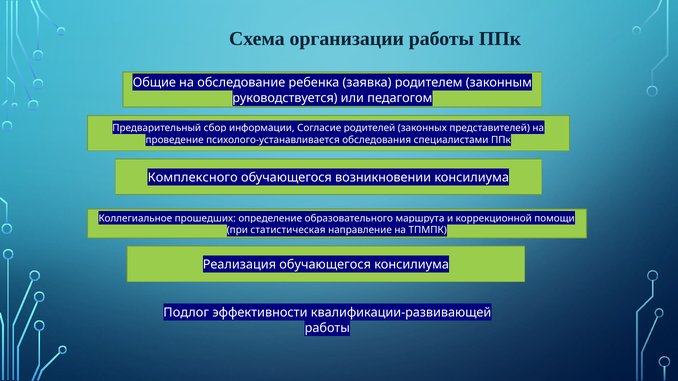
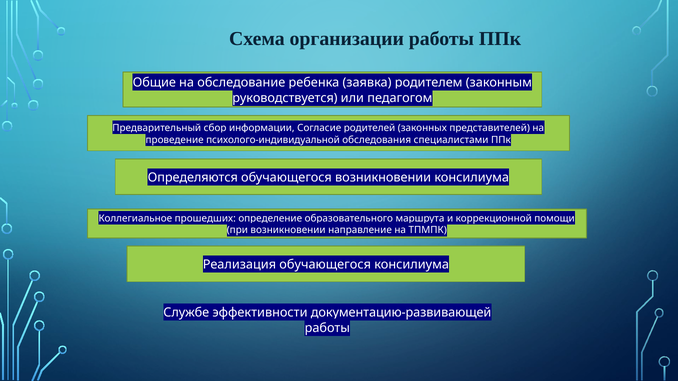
психолого-устанавливается: психолого-устанавливается -> психолого-индивидуальной
Комплексного: Комплексного -> Определяются
при статистическая: статистическая -> возникновении
Подлог: Подлог -> Службе
квалификации-развивающей: квалификации-развивающей -> документацию-развивающей
